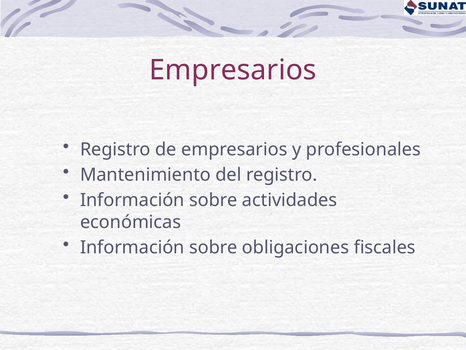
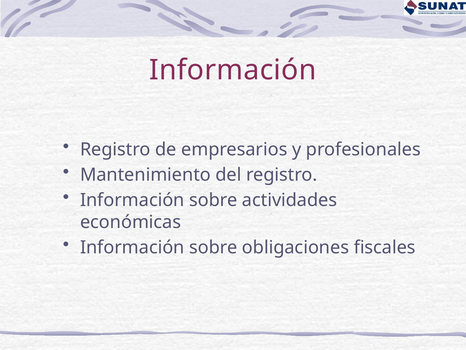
Empresarios at (233, 70): Empresarios -> Información
